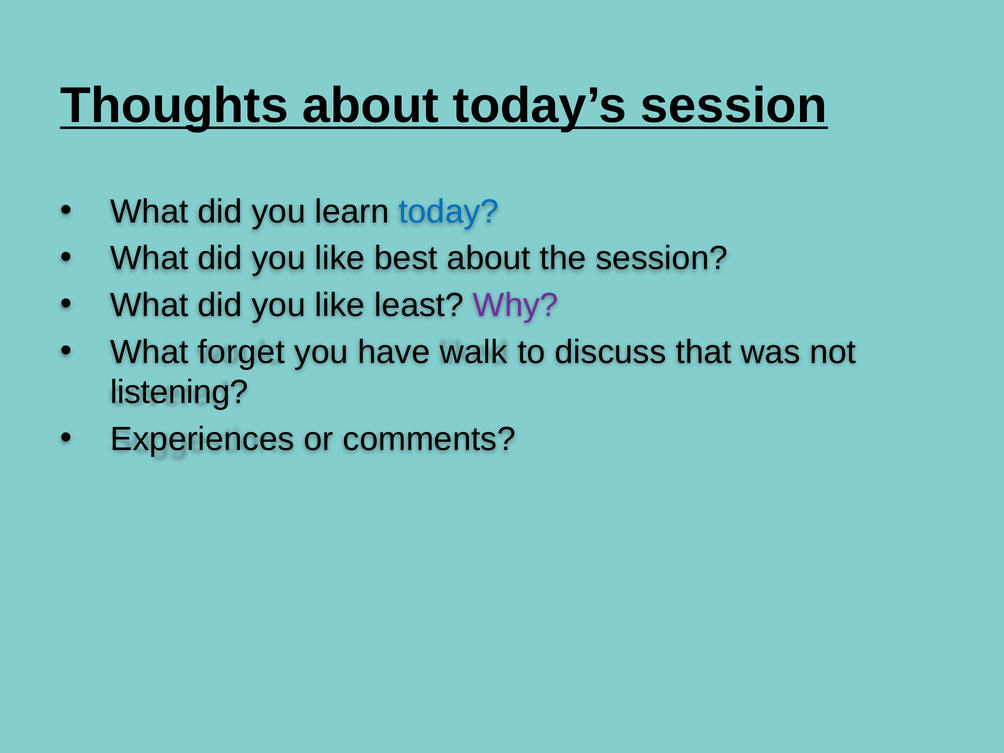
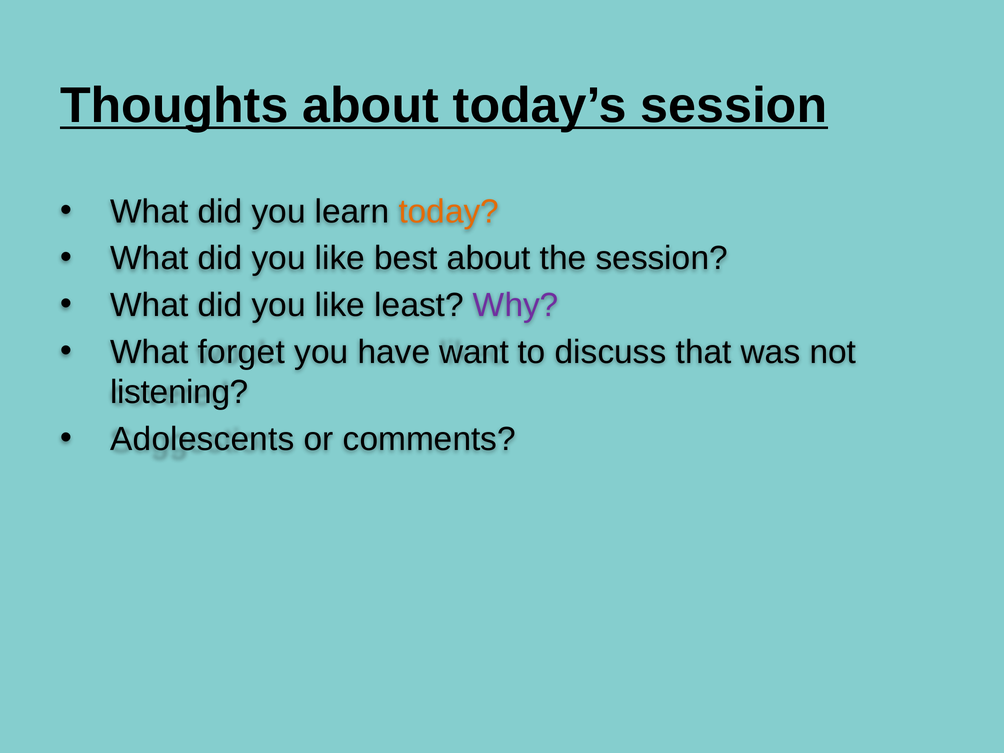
today colour: blue -> orange
walk: walk -> want
Experiences: Experiences -> Adolescents
